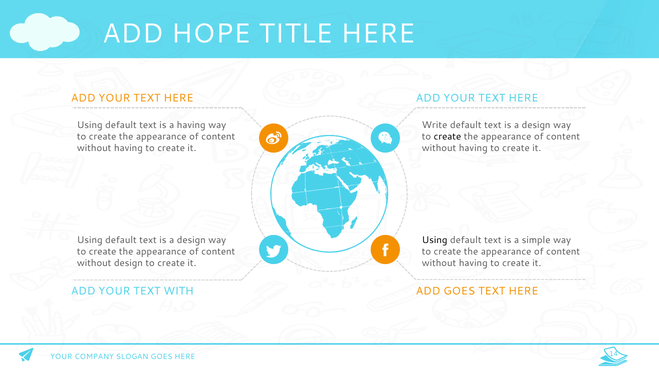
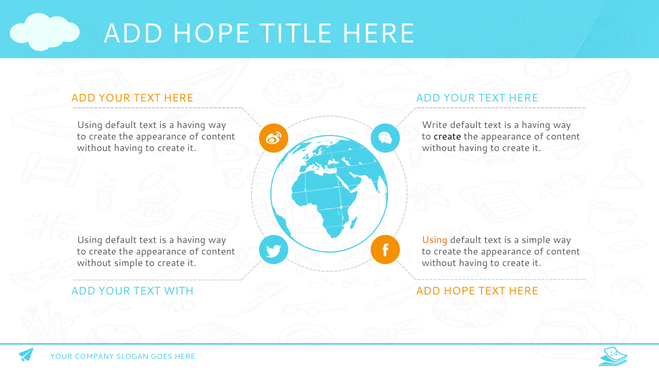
design at (536, 125): design -> having
design at (191, 241): design -> having
Using at (435, 241) colour: black -> orange
without design: design -> simple
GOES at (459, 292): GOES -> HOPE
